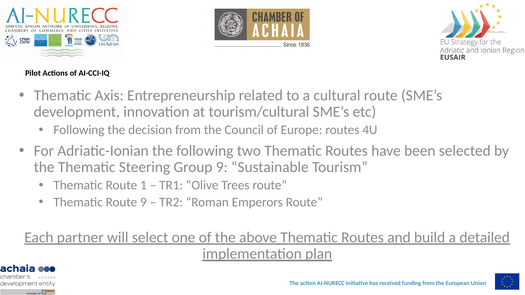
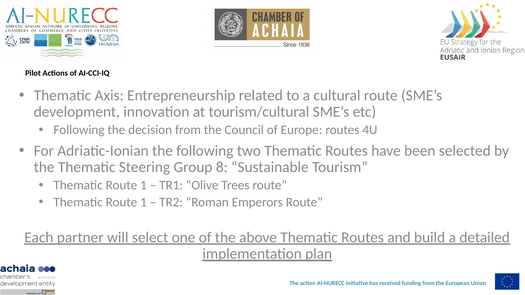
Group 9: 9 -> 8
9 at (143, 202): 9 -> 1
